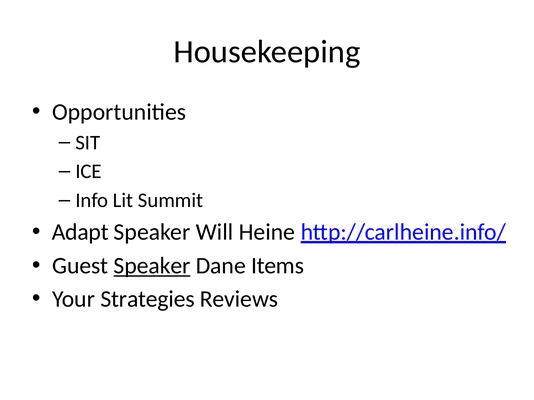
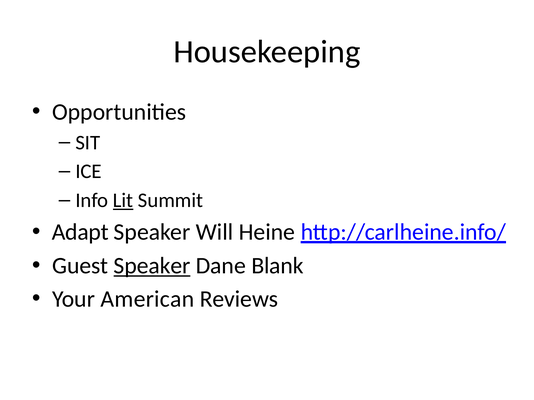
Lit underline: none -> present
Items: Items -> Blank
Strategies: Strategies -> American
